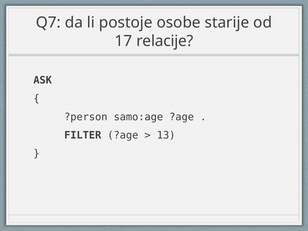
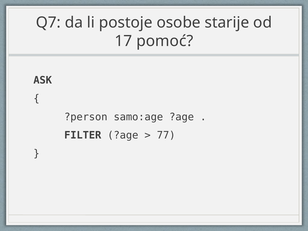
relacije: relacije -> pomoć
13: 13 -> 77
